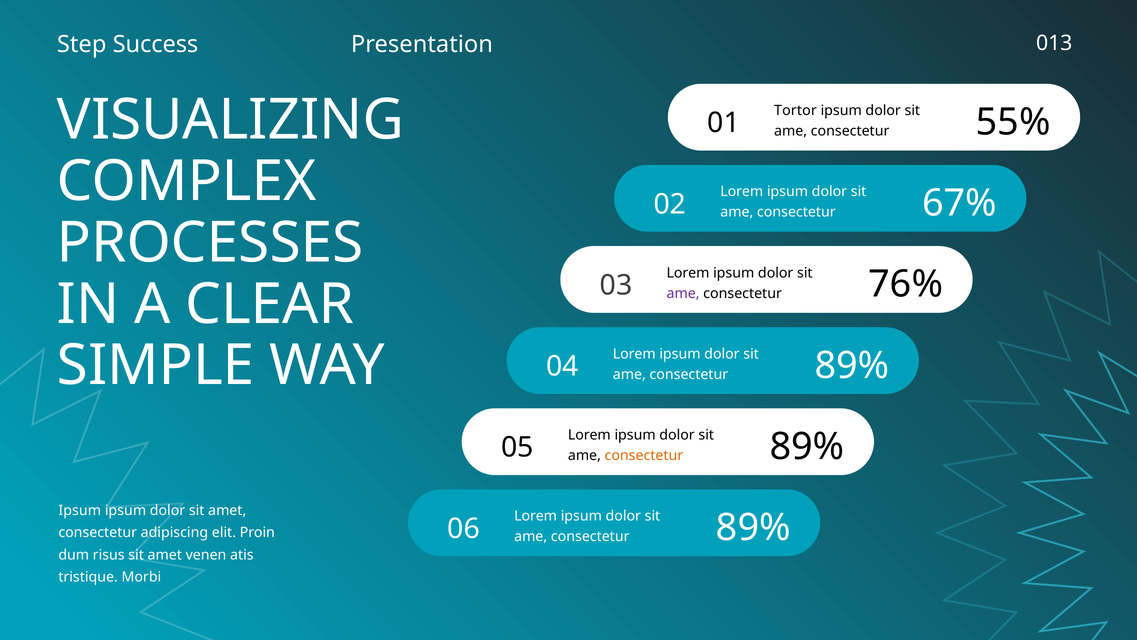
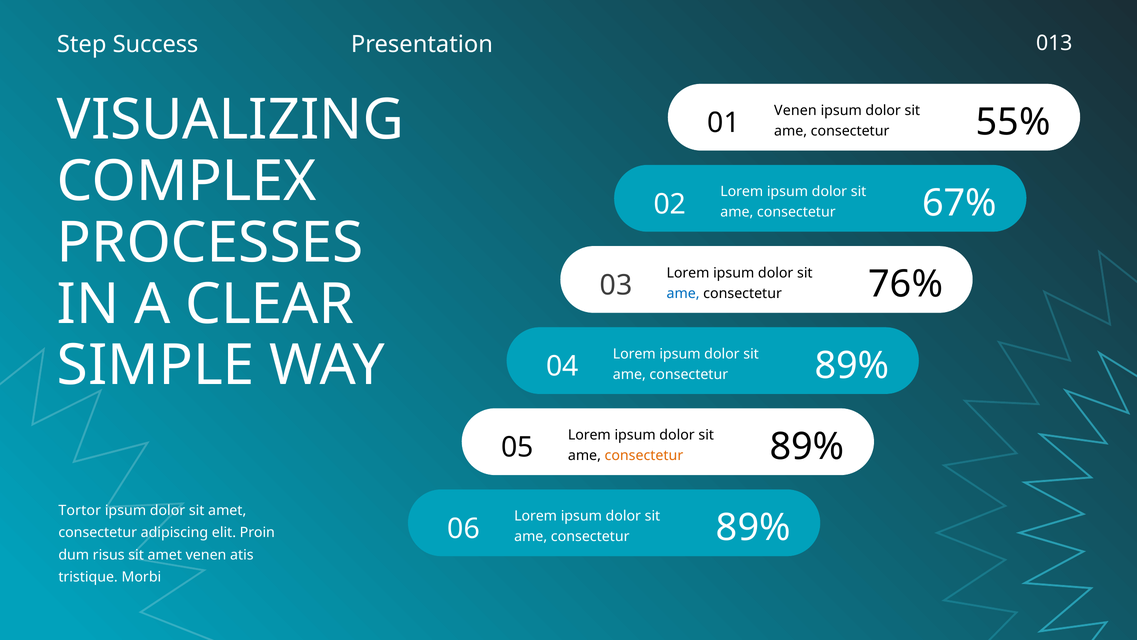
Tortor at (795, 111): Tortor -> Venen
ame at (683, 293) colour: purple -> blue
Ipsum at (80, 510): Ipsum -> Tortor
